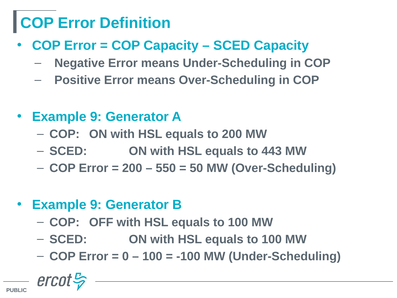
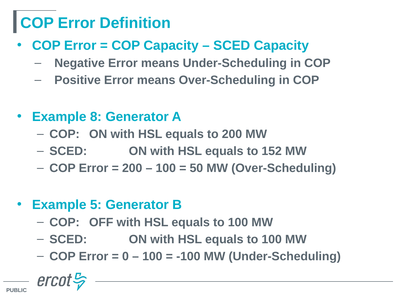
9 at (96, 117): 9 -> 8
443: 443 -> 152
550 at (166, 168): 550 -> 100
9 at (96, 205): 9 -> 5
